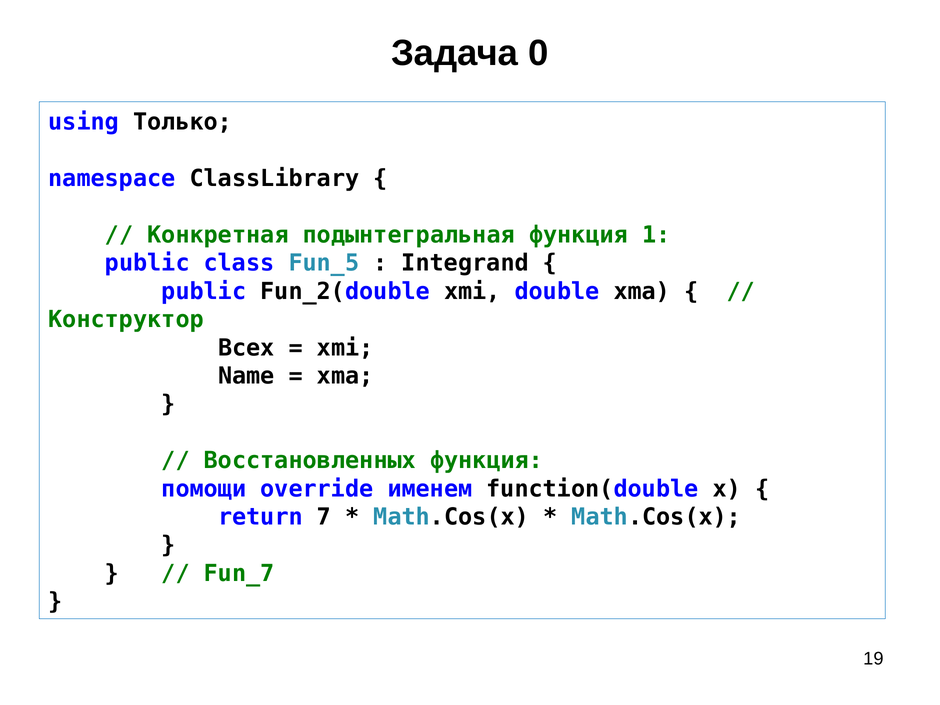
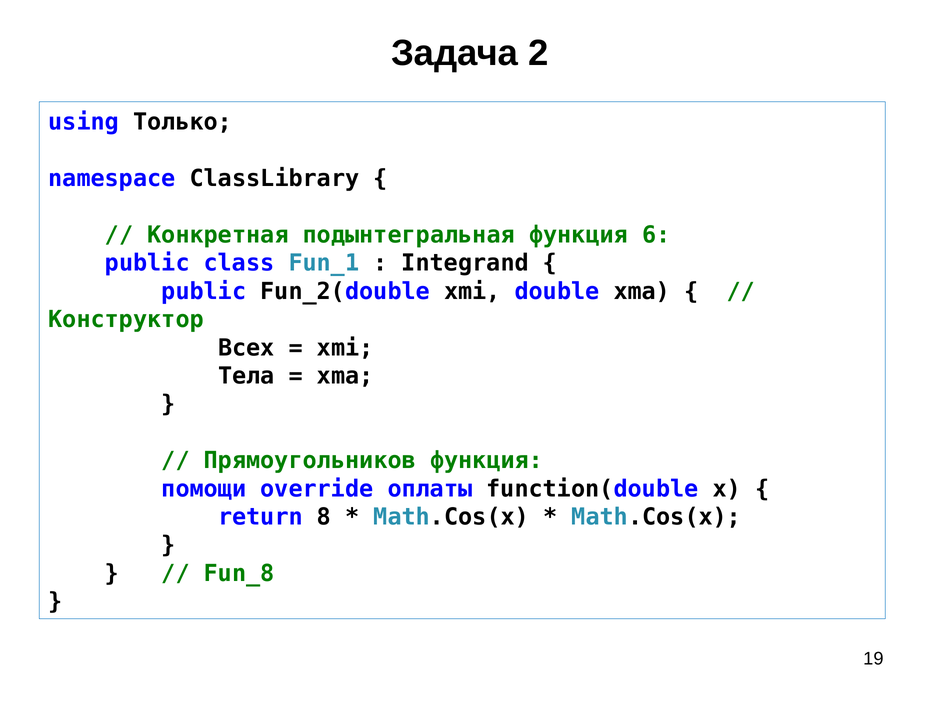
0: 0 -> 2
1: 1 -> 6
Fun_5: Fun_5 -> Fun_1
Name: Name -> Тела
Восстановленных: Восстановленных -> Прямоугольников
именем: именем -> оплаты
7: 7 -> 8
Fun_7: Fun_7 -> Fun_8
